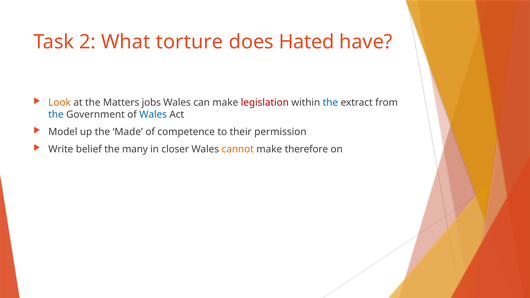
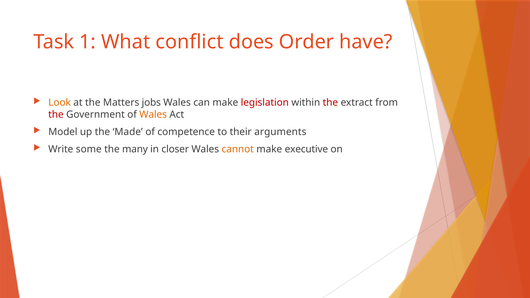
2: 2 -> 1
torture: torture -> conflict
Hated: Hated -> Order
the at (330, 103) colour: blue -> red
the at (56, 114) colour: blue -> red
Wales at (153, 114) colour: blue -> orange
permission: permission -> arguments
belief: belief -> some
therefore: therefore -> executive
